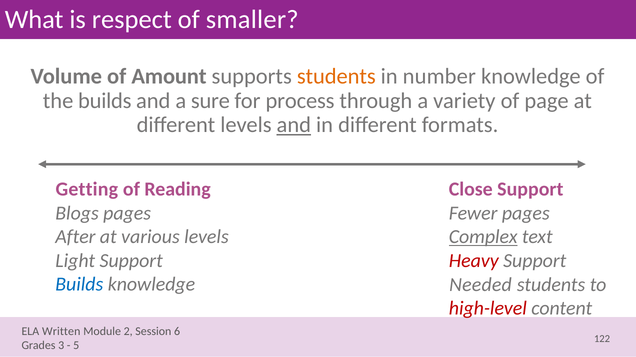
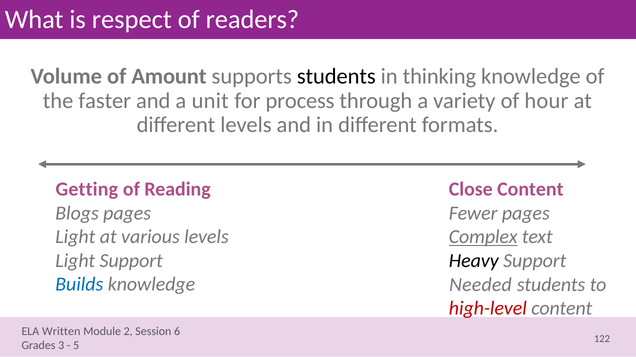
smaller: smaller -> readers
students at (336, 77) colour: orange -> black
number: number -> thinking
the builds: builds -> faster
sure: sure -> unit
page: page -> hour
and at (294, 125) underline: present -> none
Close Support: Support -> Content
After at (75, 237): After -> Light
Heavy colour: red -> black
